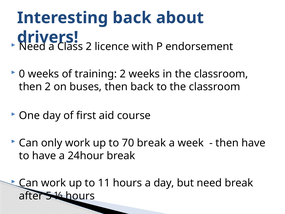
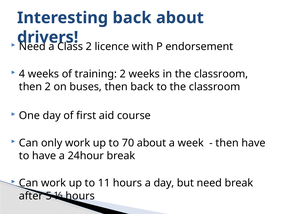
0: 0 -> 4
70 break: break -> about
